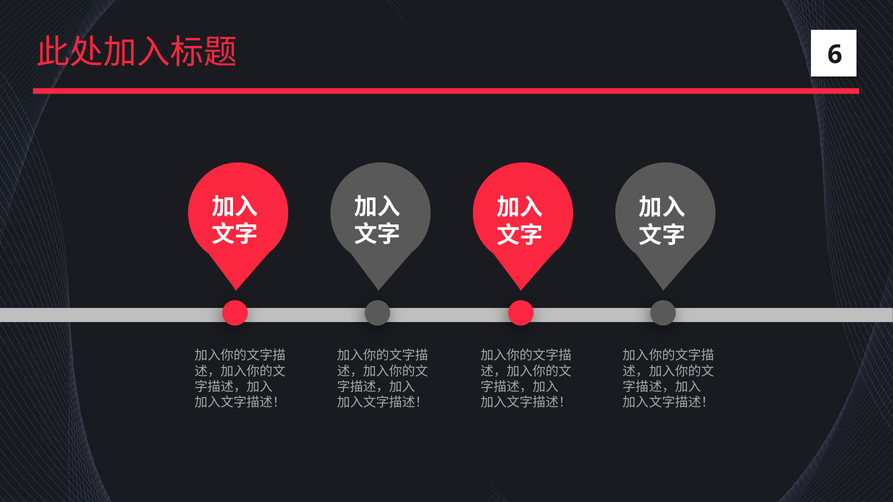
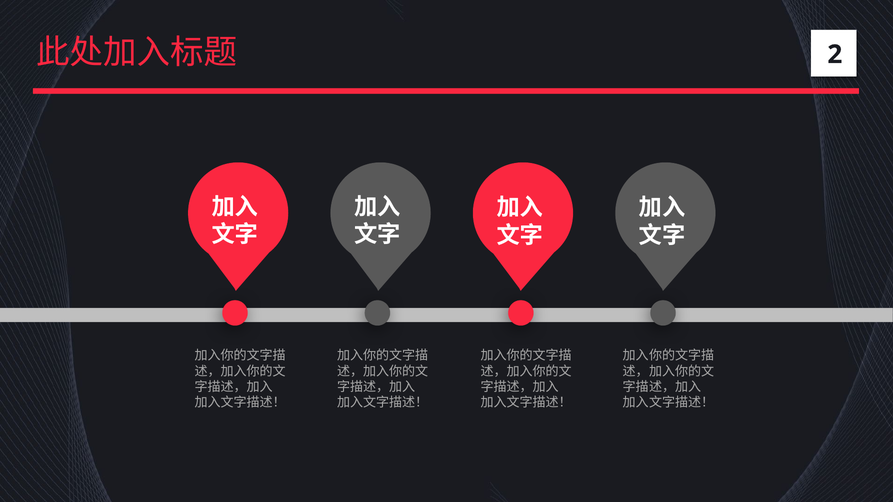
6: 6 -> 2
